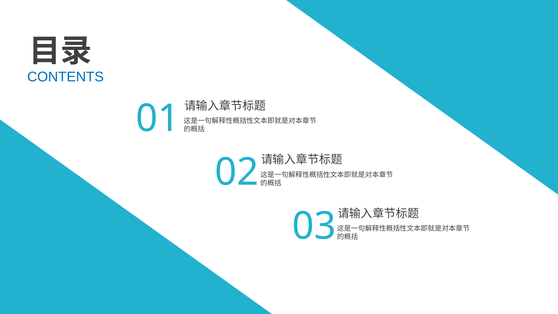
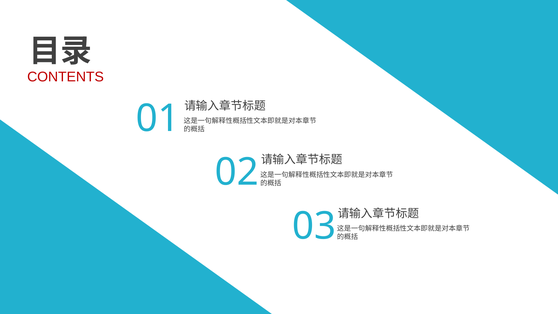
CONTENTS colour: blue -> red
